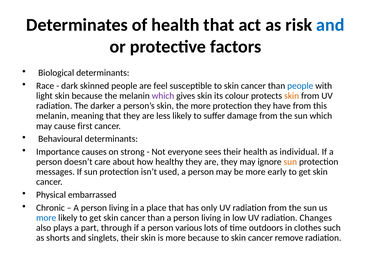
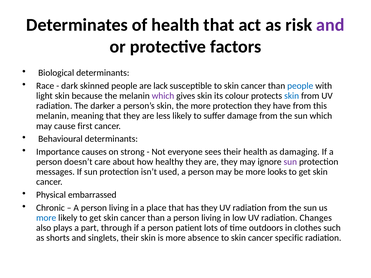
and at (330, 25) colour: blue -> purple
feel: feel -> lack
skin at (292, 96) colour: orange -> blue
individual: individual -> damaging
sun at (290, 162) colour: orange -> purple
early: early -> looks
has only: only -> they
various: various -> patient
more because: because -> absence
remove: remove -> specific
